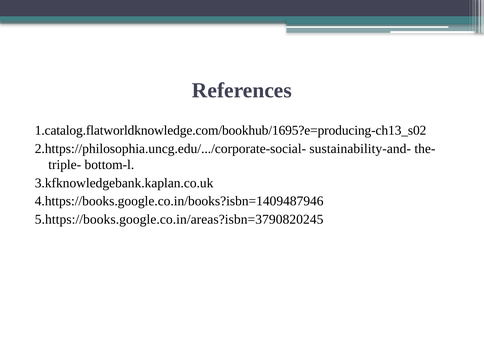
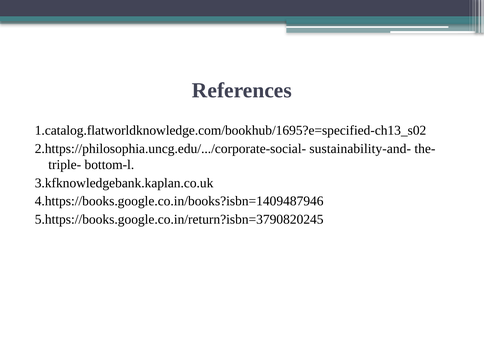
1.catalog.flatworldknowledge.com/bookhub/1695?e=producing-ch13_s02: 1.catalog.flatworldknowledge.com/bookhub/1695?e=producing-ch13_s02 -> 1.catalog.flatworldknowledge.com/bookhub/1695?e=specified-ch13_s02
5.https://books.google.co.in/areas?isbn=3790820245: 5.https://books.google.co.in/areas?isbn=3790820245 -> 5.https://books.google.co.in/return?isbn=3790820245
